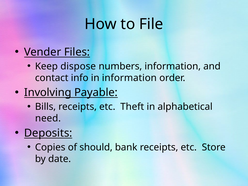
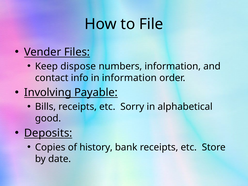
Theft: Theft -> Sorry
need: need -> good
should: should -> history
